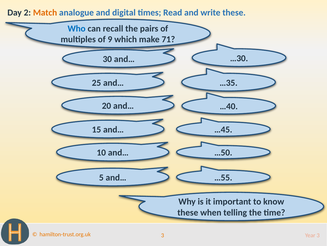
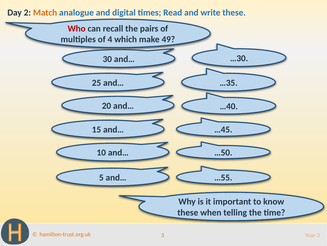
Who colour: blue -> red
9: 9 -> 4
71: 71 -> 49
